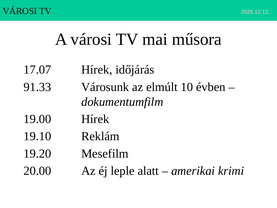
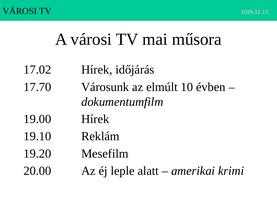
17.07: 17.07 -> 17.02
91.33: 91.33 -> 17.70
